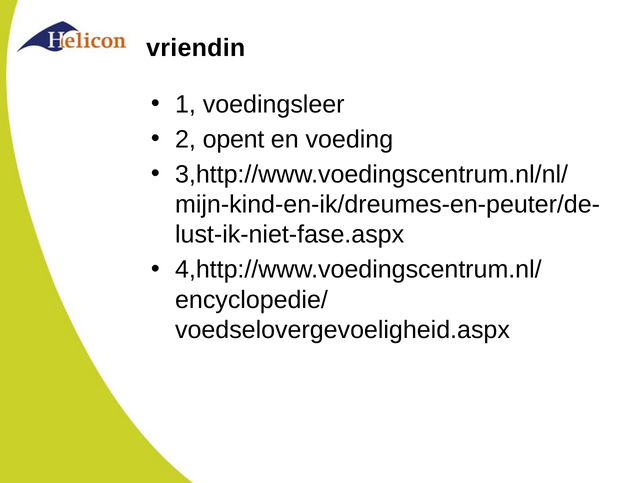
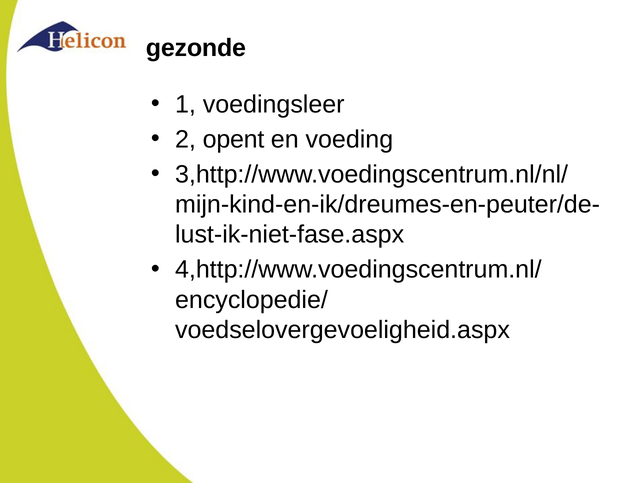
vriendin: vriendin -> gezonde
